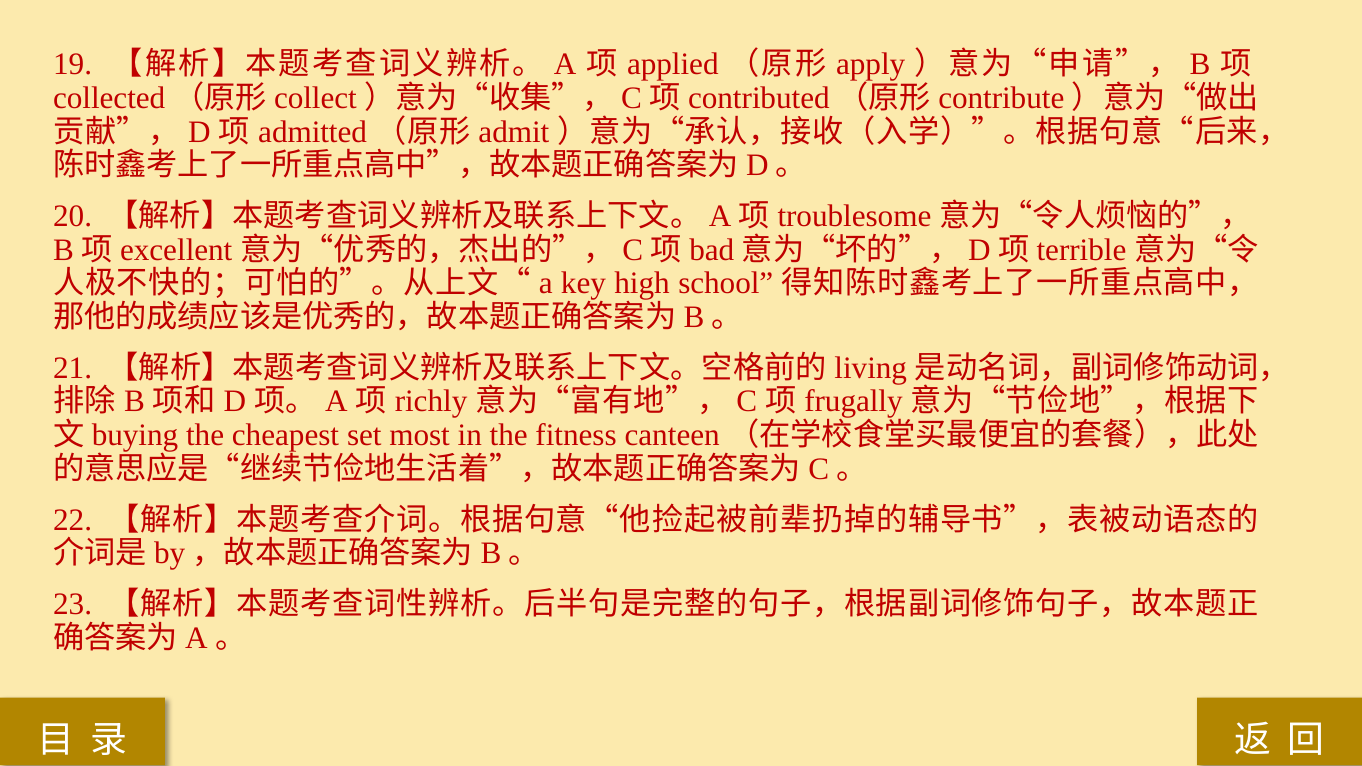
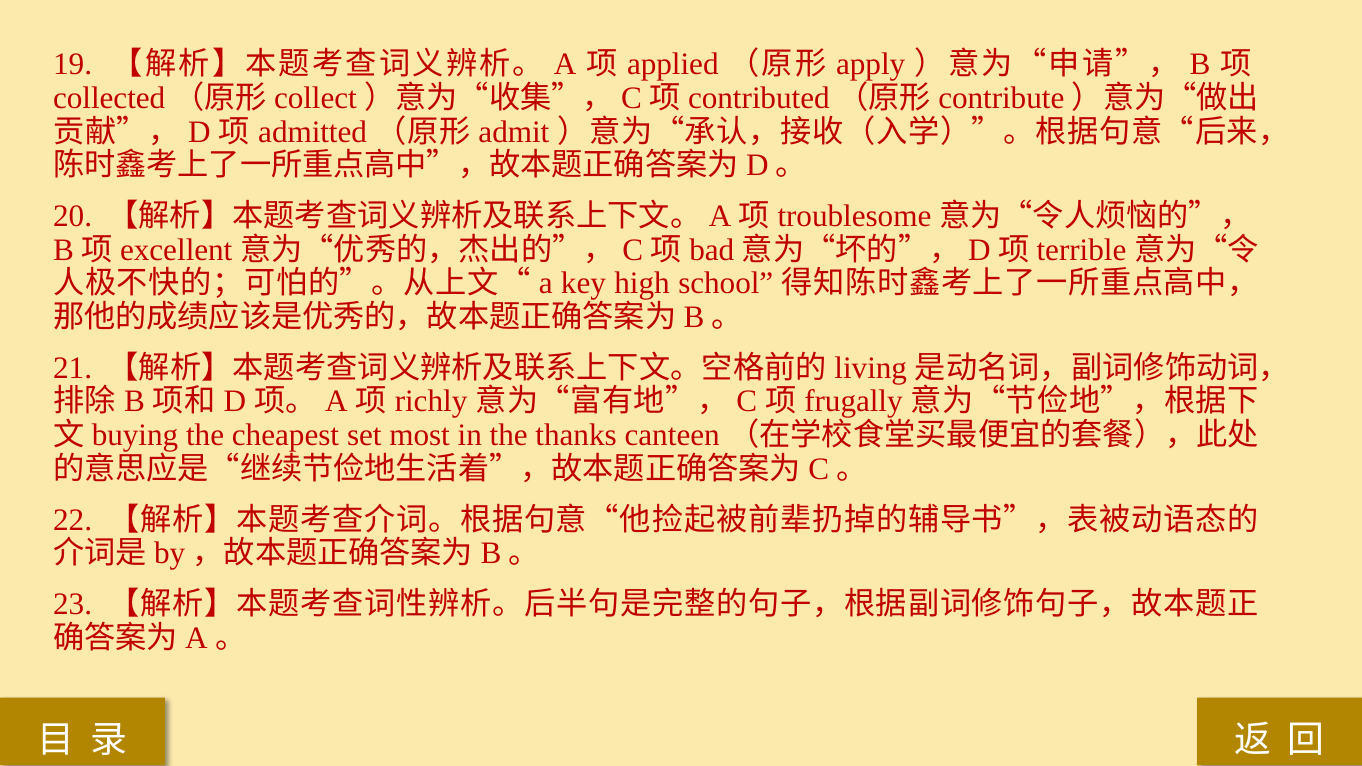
fitness: fitness -> thanks
